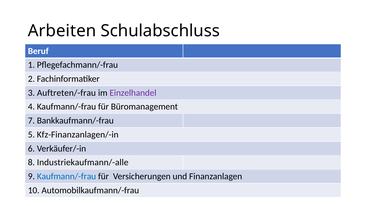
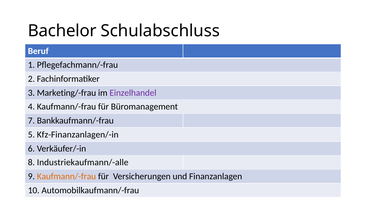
Arbeiten: Arbeiten -> Bachelor
Auftreten/-frau: Auftreten/-frau -> Marketing/-frau
Kaufmann/-frau at (66, 176) colour: blue -> orange
